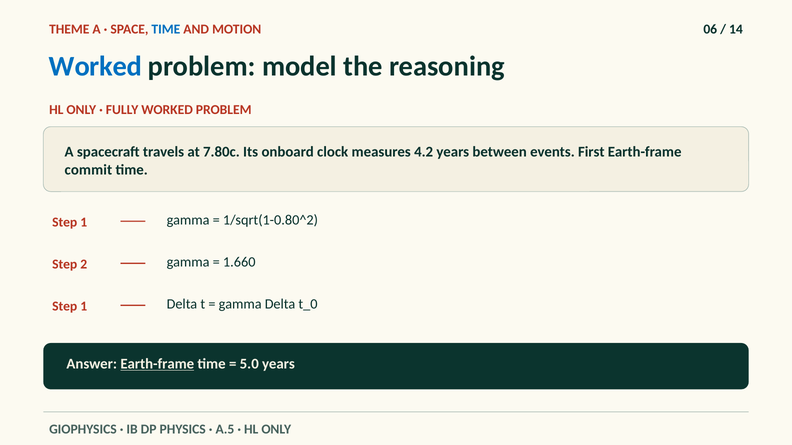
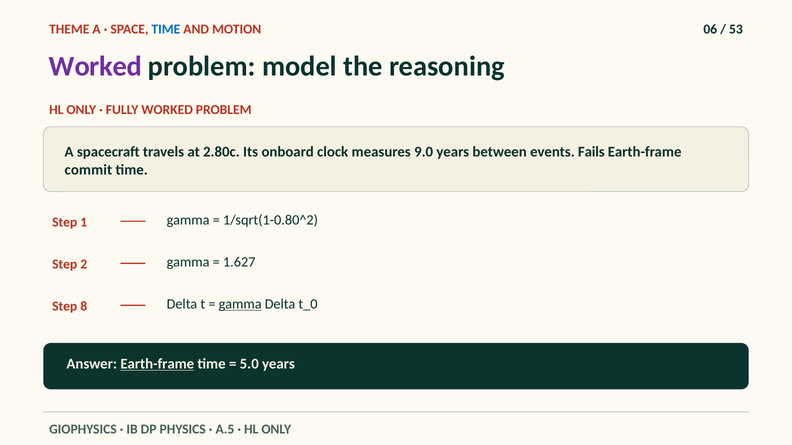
14: 14 -> 53
Worked at (95, 67) colour: blue -> purple
7.80c: 7.80c -> 2.80c
4.2: 4.2 -> 9.0
First: First -> Fails
1.660: 1.660 -> 1.627
1 at (84, 307): 1 -> 8
gamma at (240, 304) underline: none -> present
